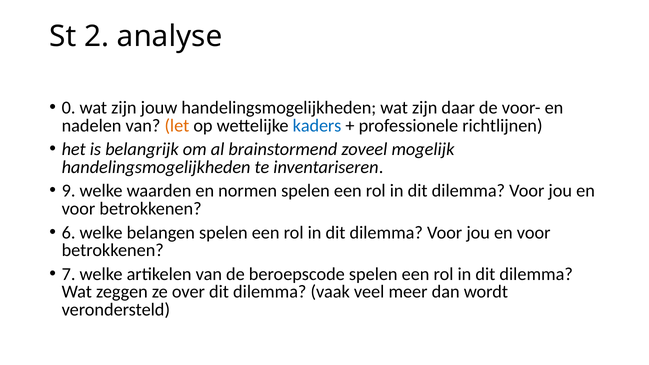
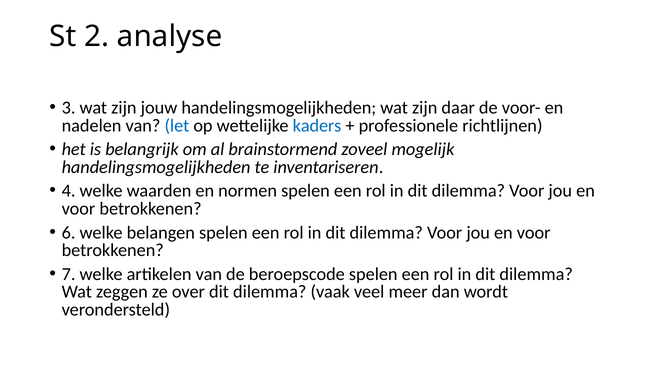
0: 0 -> 3
let colour: orange -> blue
9: 9 -> 4
